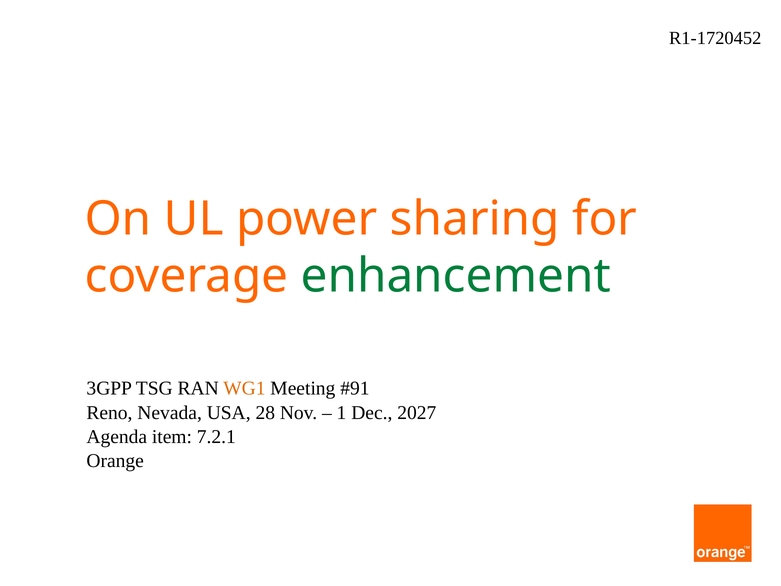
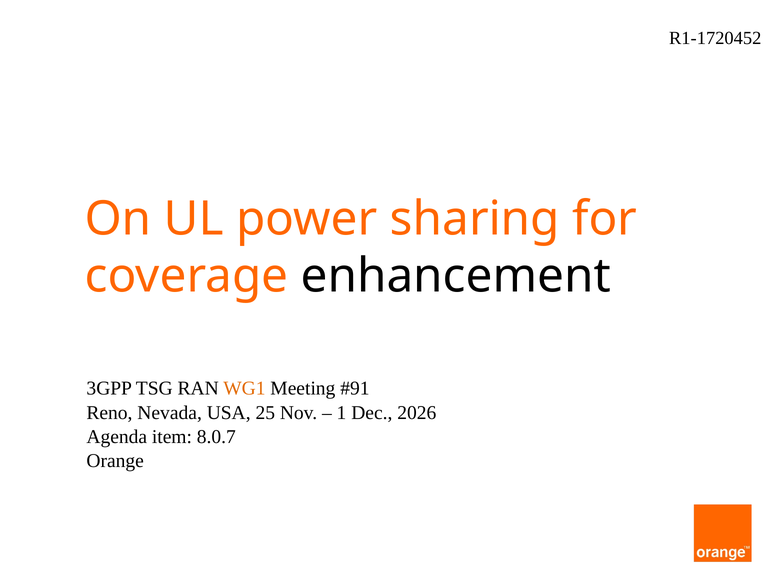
enhancement colour: green -> black
28: 28 -> 25
2027: 2027 -> 2026
7.2.1: 7.2.1 -> 8.0.7
